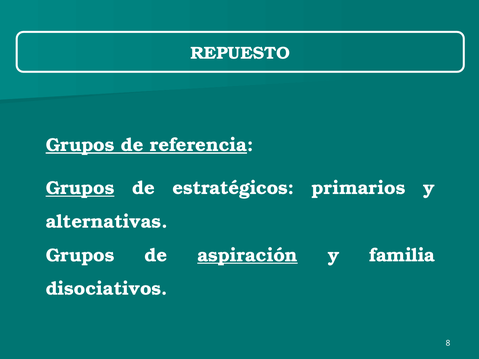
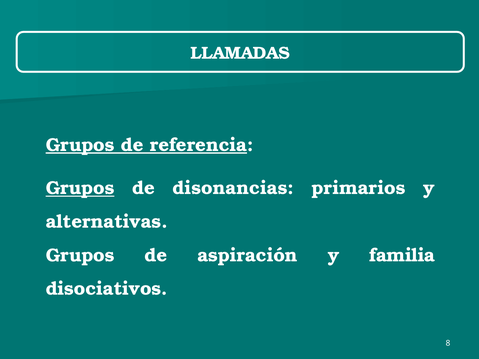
REPUESTO: REPUESTO -> LLAMADAS
estratégicos: estratégicos -> disonancias
aspiración underline: present -> none
